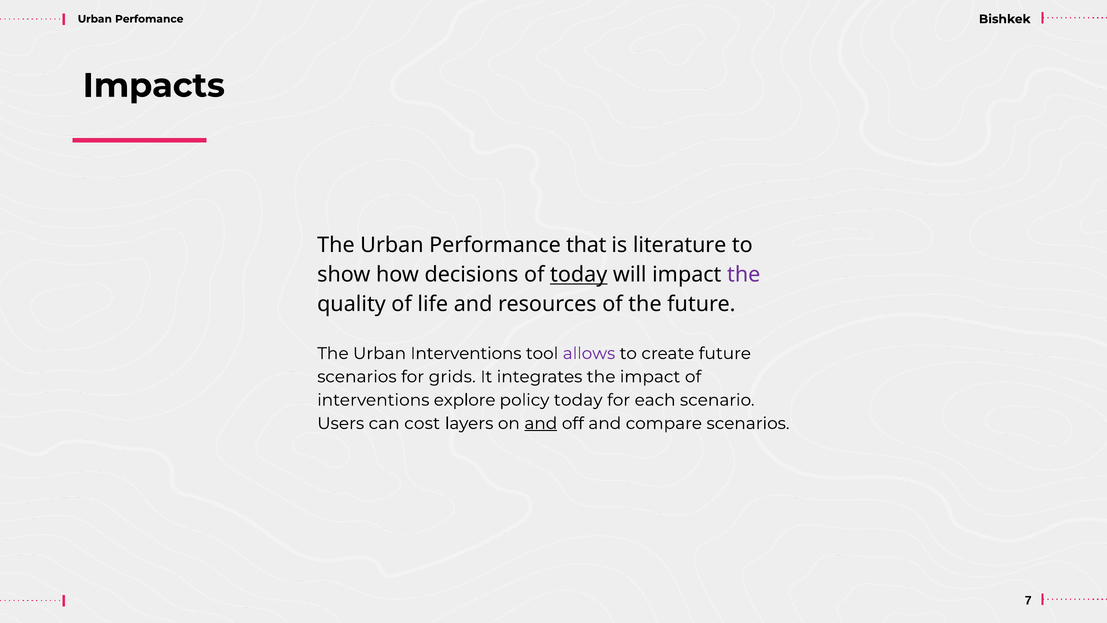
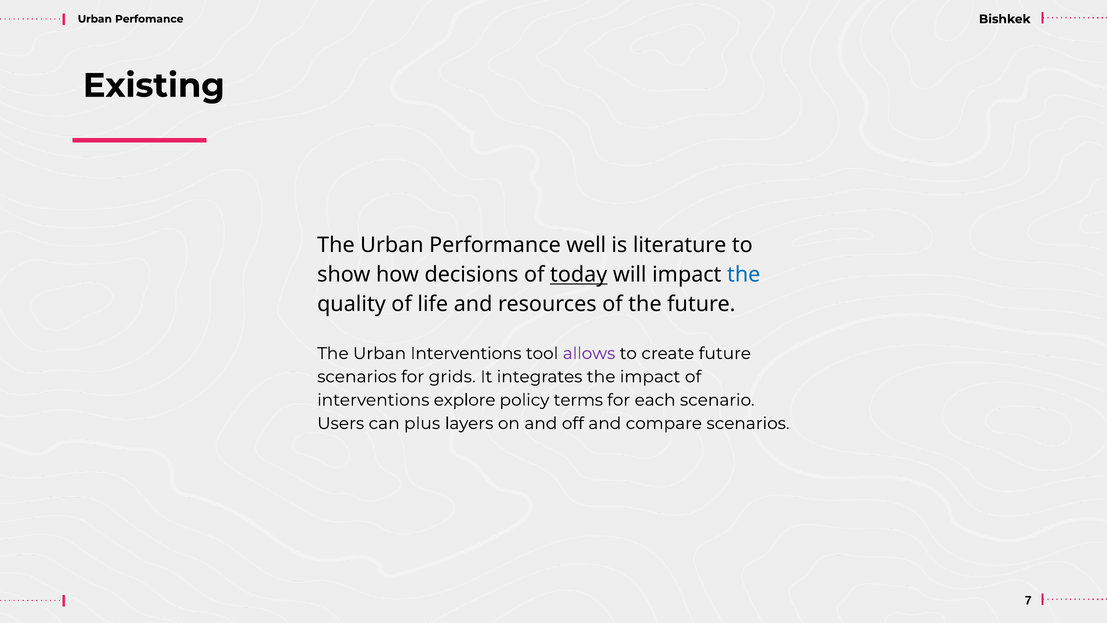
Impacts: Impacts -> Existing
that: that -> well
the at (744, 275) colour: purple -> blue
policy today: today -> terms
cost: cost -> plus
and at (541, 423) underline: present -> none
